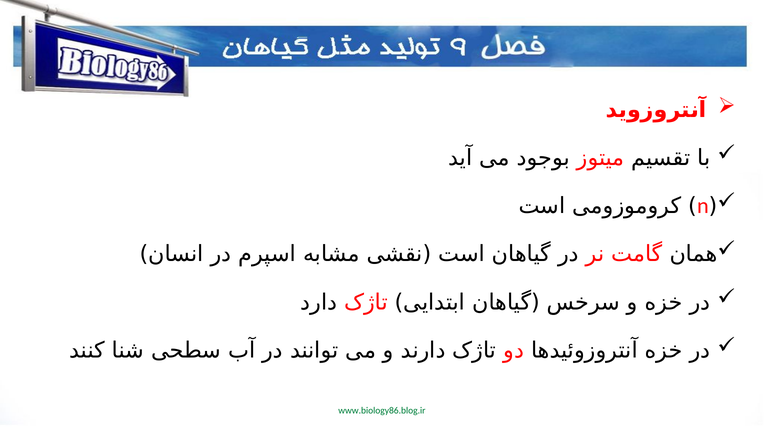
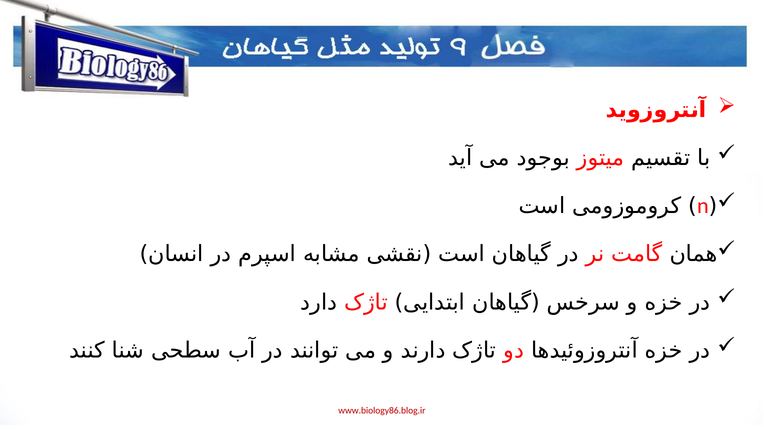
www.biology86.blog.ir colour: green -> red
